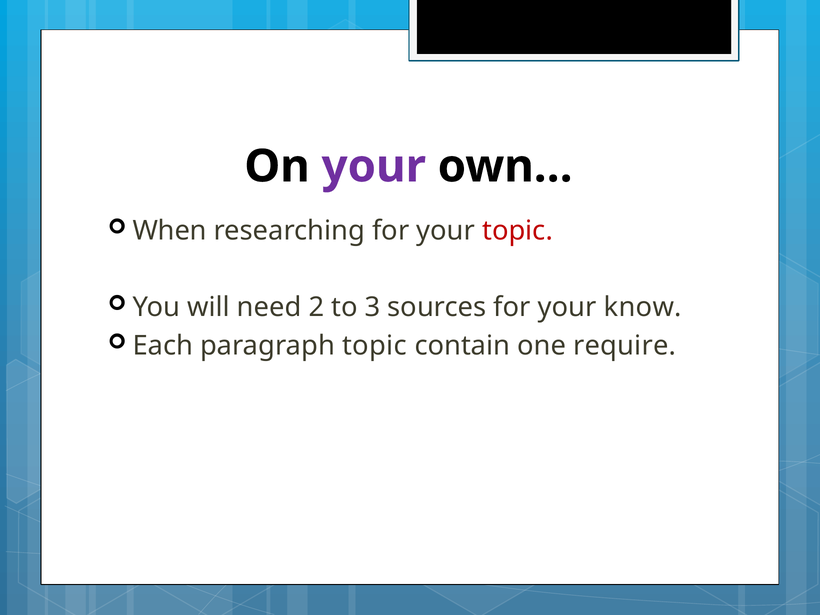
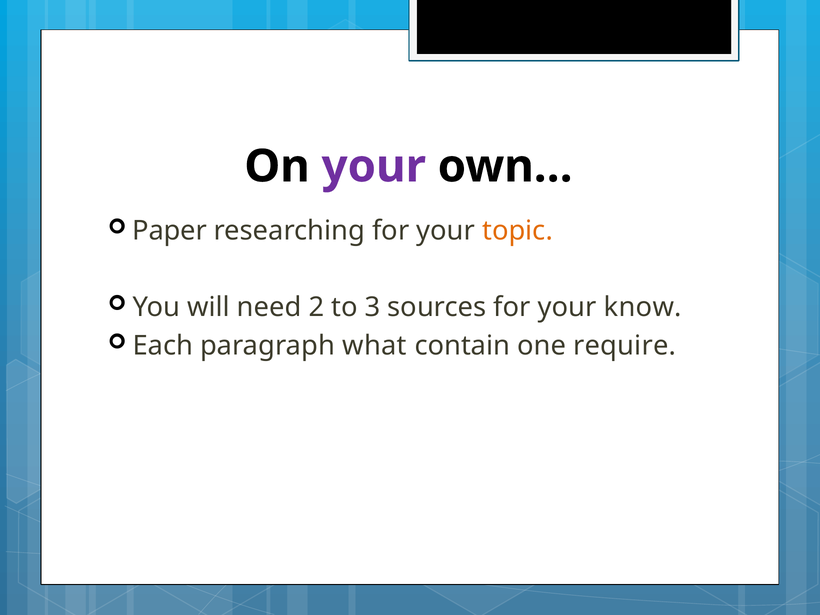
When: When -> Paper
topic at (518, 231) colour: red -> orange
paragraph topic: topic -> what
